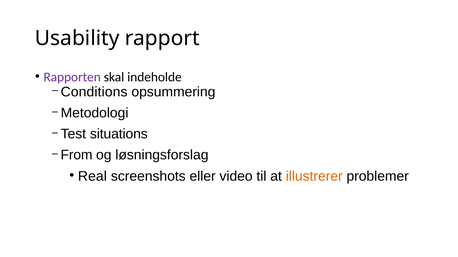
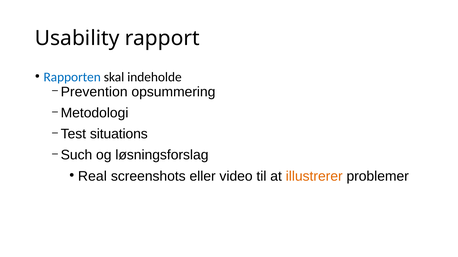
Rapporten colour: purple -> blue
Conditions: Conditions -> Prevention
From: From -> Such
